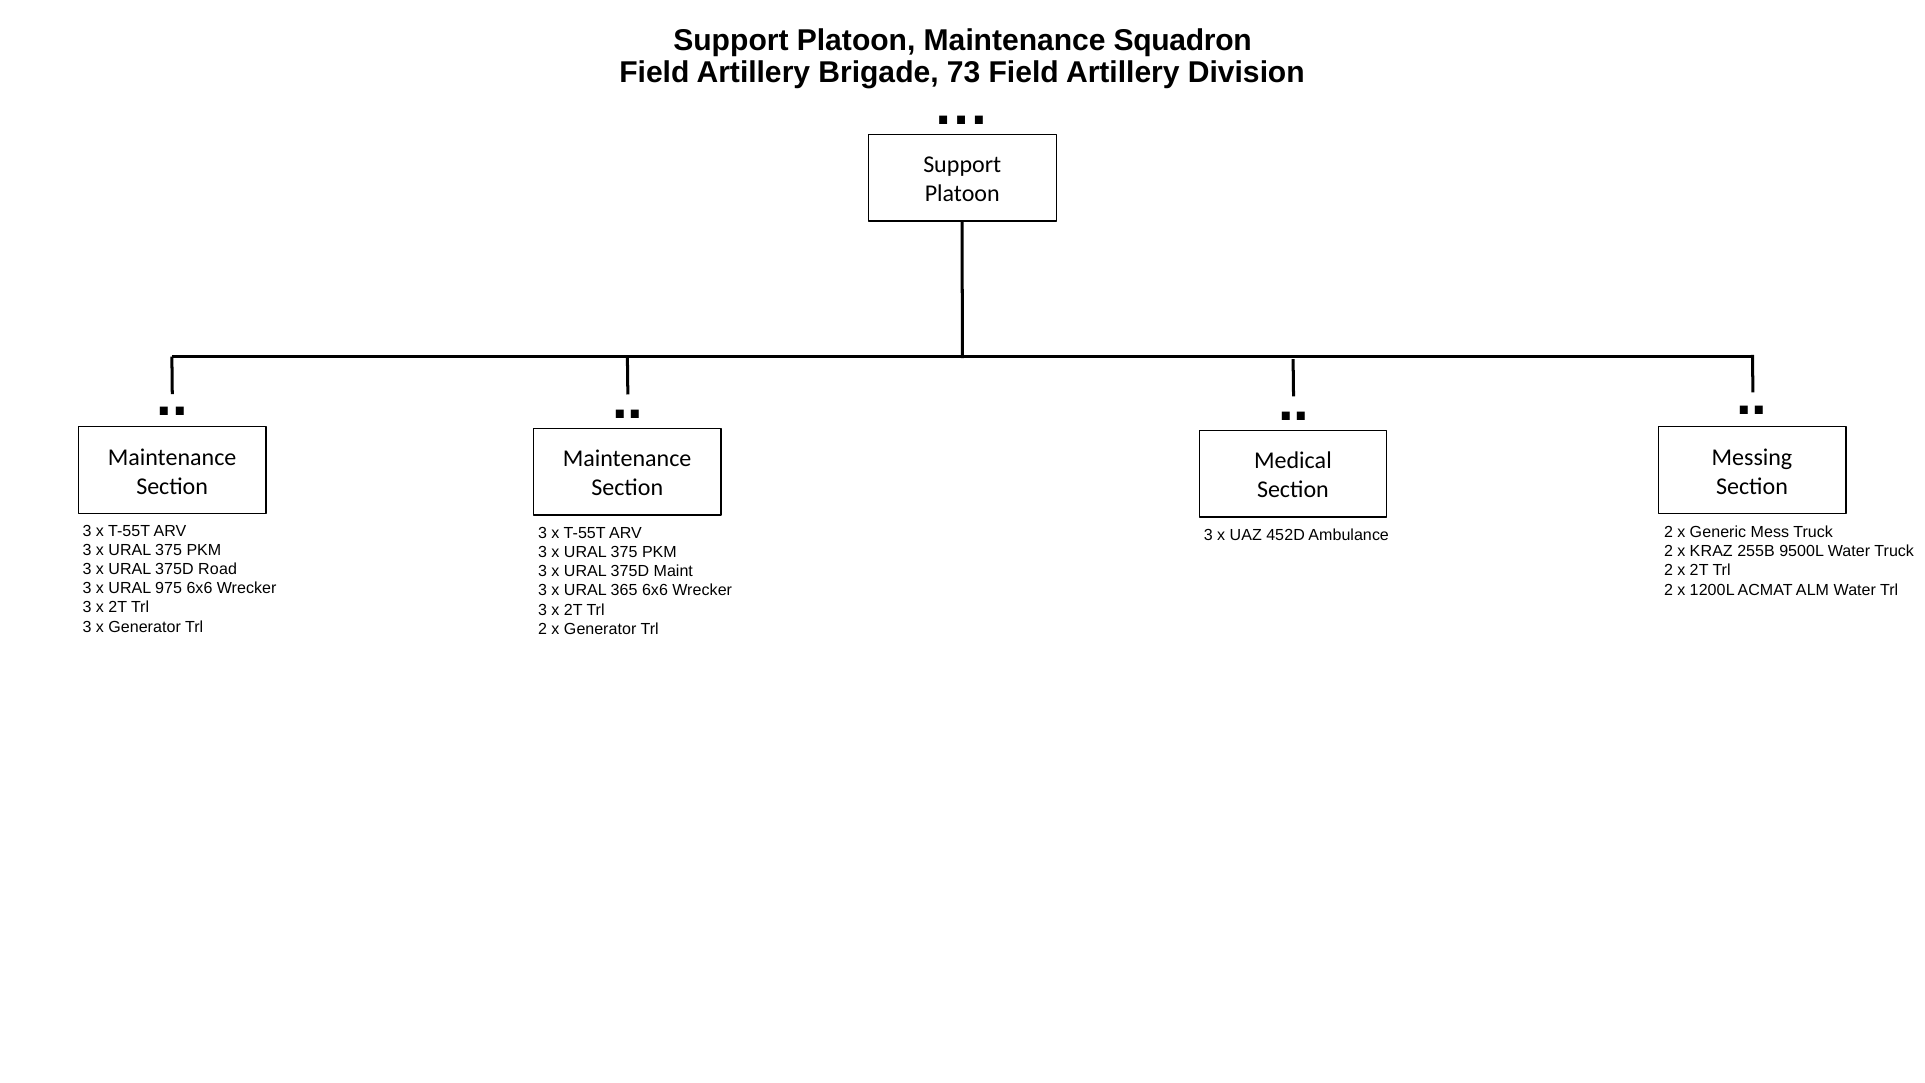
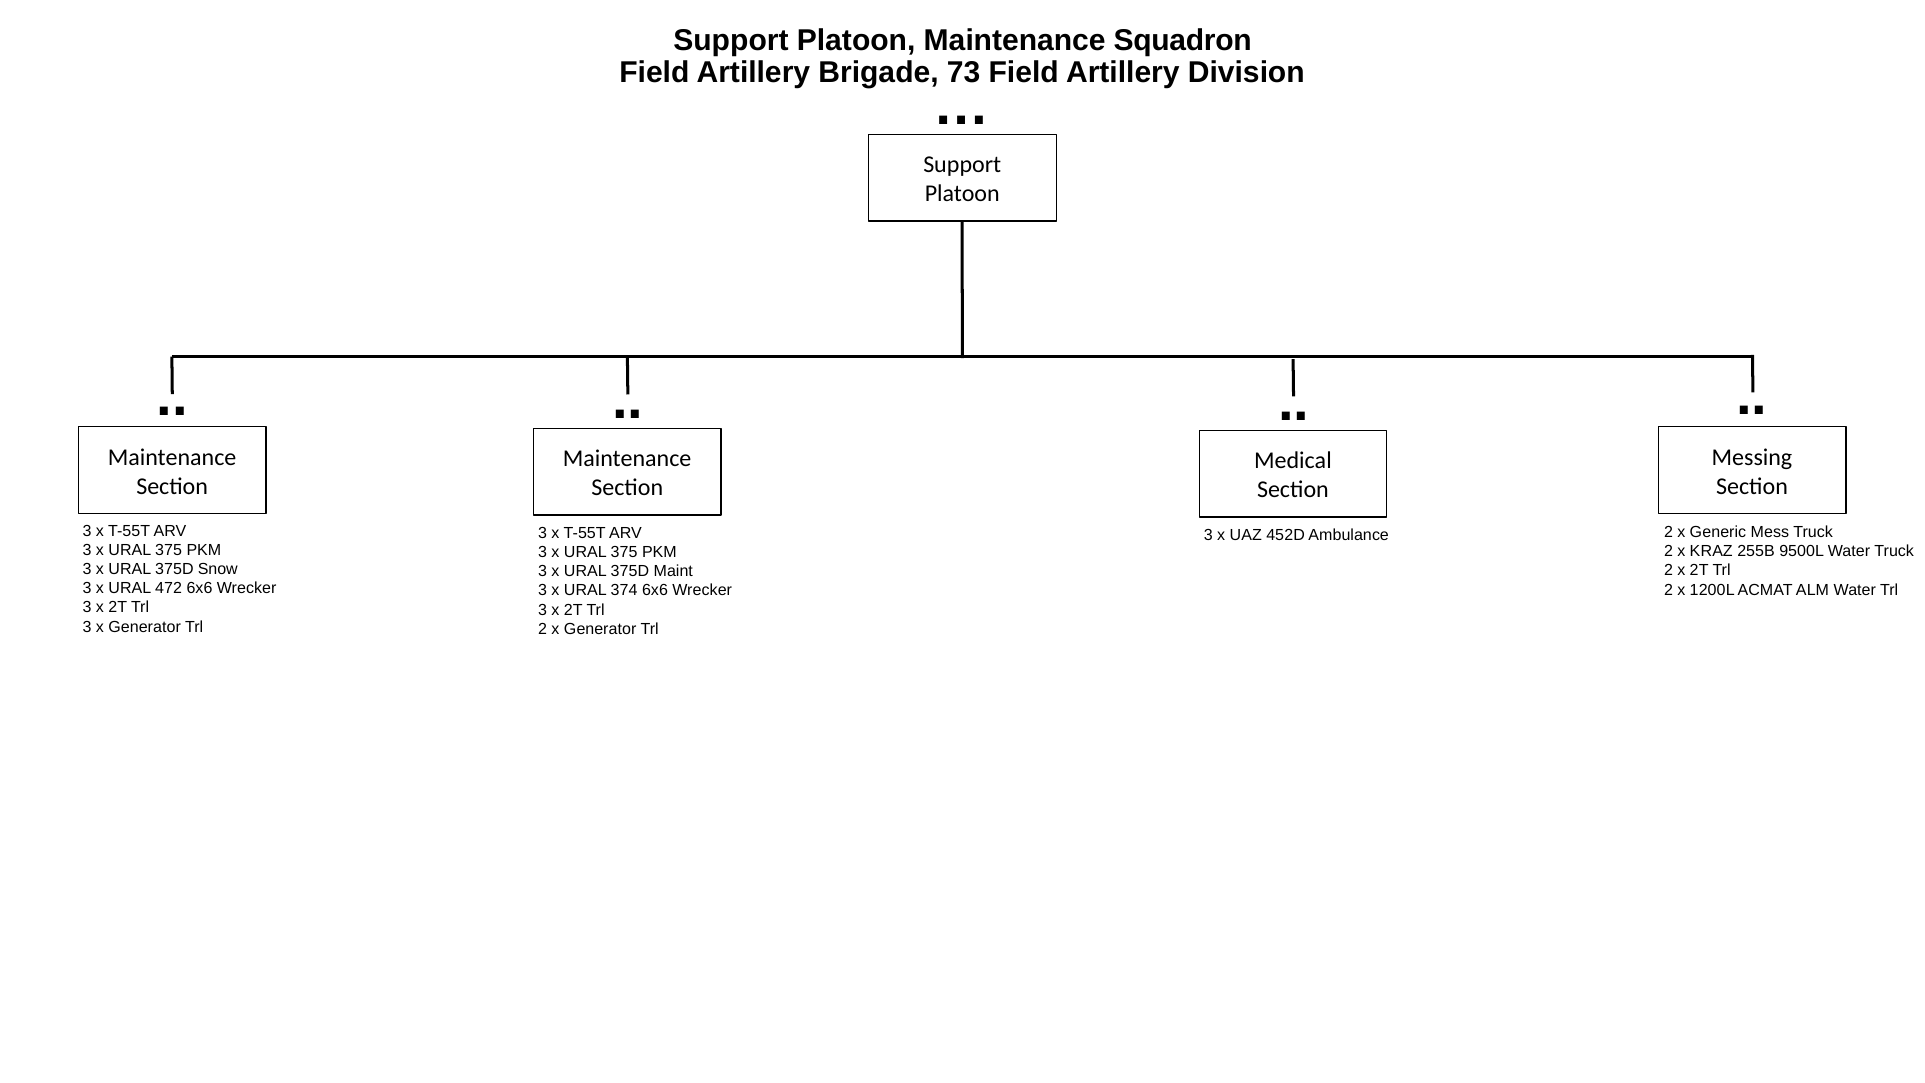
Road: Road -> Snow
975: 975 -> 472
365: 365 -> 374
